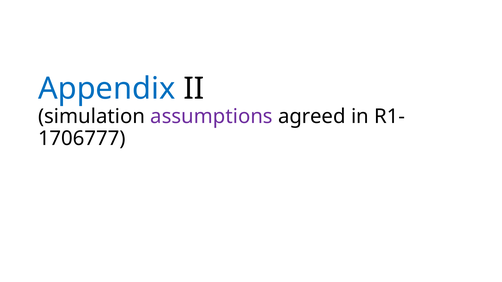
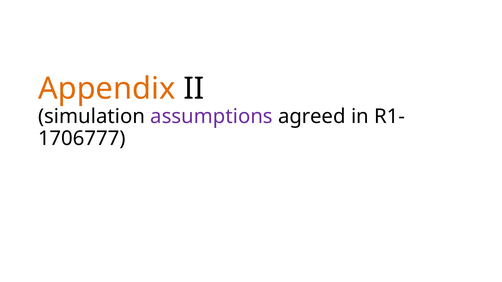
Appendix colour: blue -> orange
